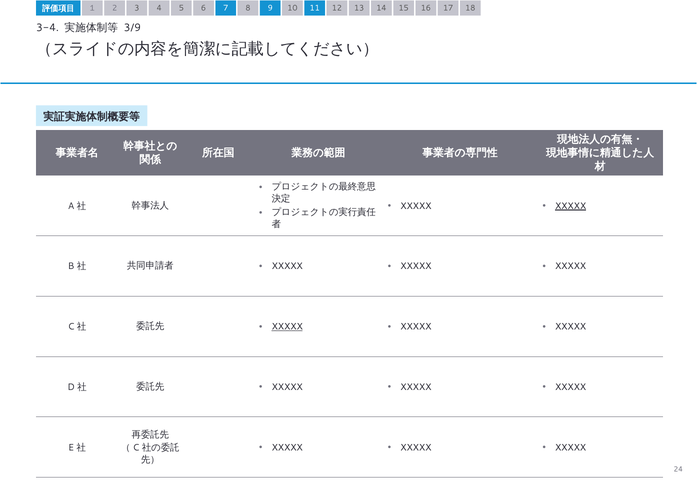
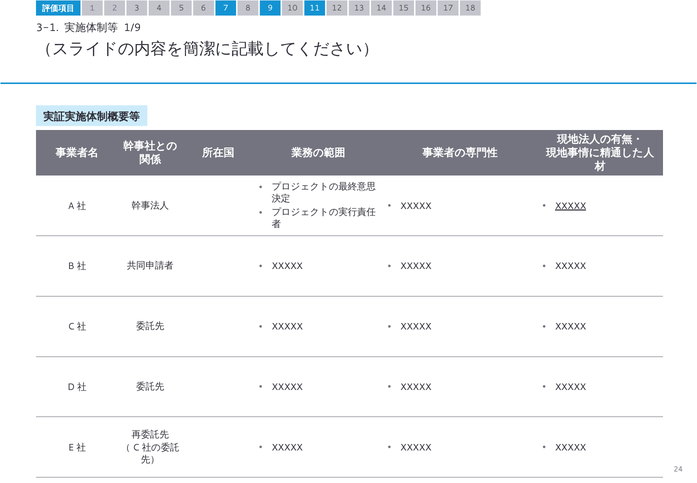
3-4: 3-4 -> 3-1
3/9: 3/9 -> 1/9
XXXXX at (287, 326) underline: present -> none
